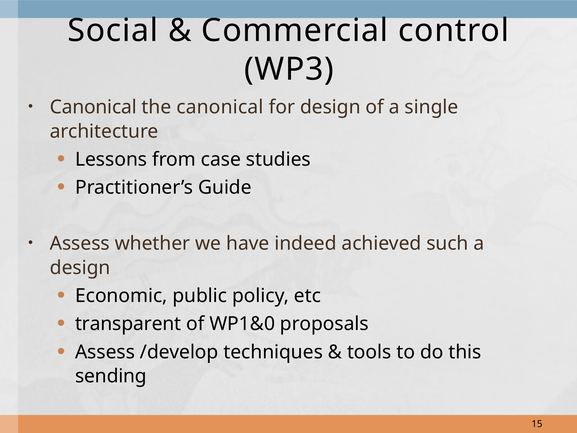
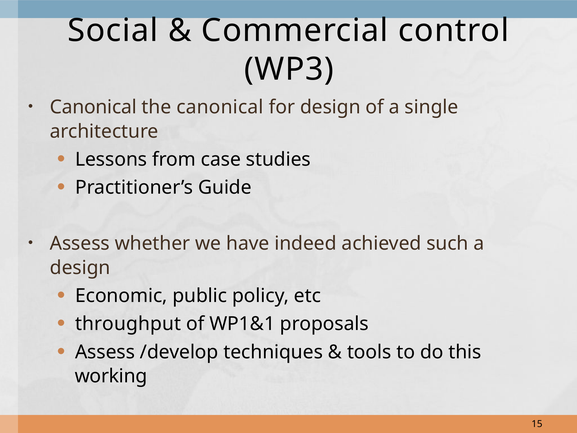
transparent: transparent -> throughput
WP1&0: WP1&0 -> WP1&1
sending: sending -> working
